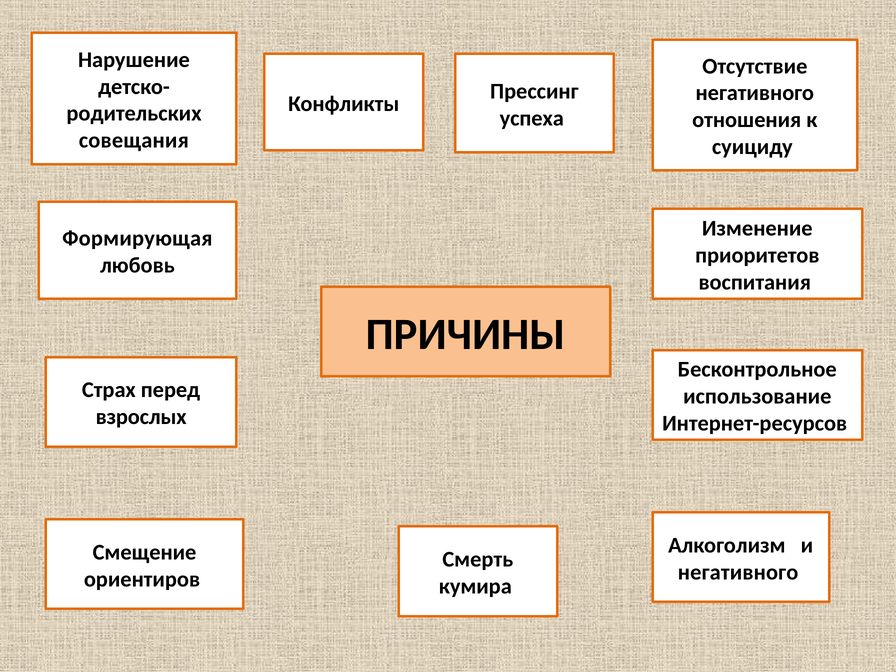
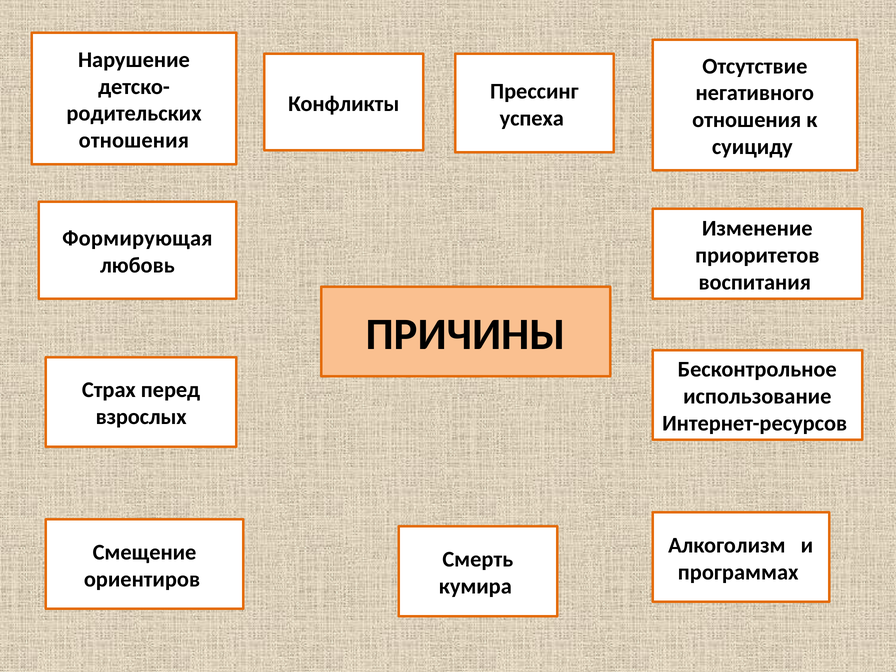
совещания at (134, 140): совещания -> отношения
негативного at (738, 572): негативного -> программах
